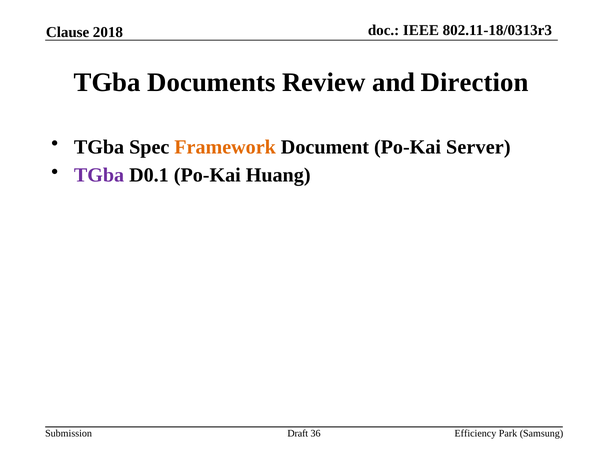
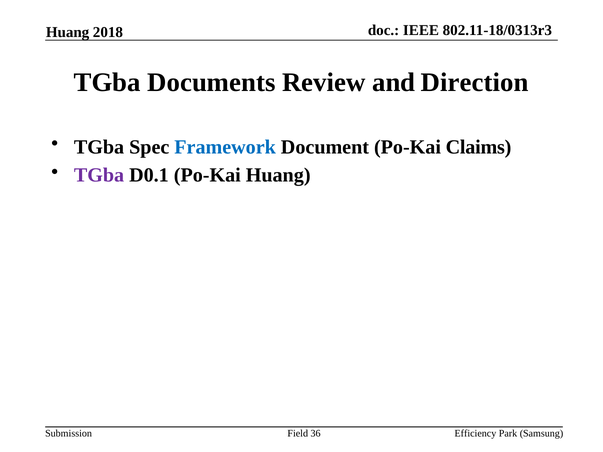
Clause at (68, 32): Clause -> Huang
Framework colour: orange -> blue
Server: Server -> Claims
Draft: Draft -> Field
